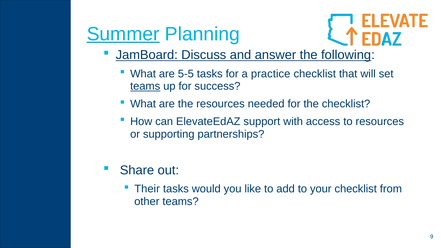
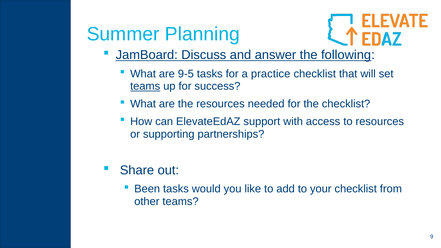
Summer underline: present -> none
5-5: 5-5 -> 9-5
Their: Their -> Been
